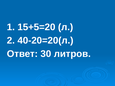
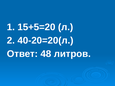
30: 30 -> 48
